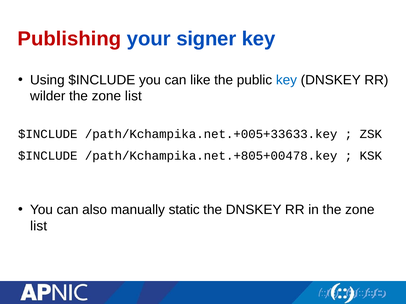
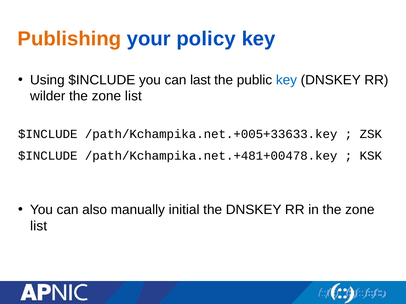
Publishing colour: red -> orange
signer: signer -> policy
like: like -> last
/path/Kchampika.net.+805+00478.key: /path/Kchampika.net.+805+00478.key -> /path/Kchampika.net.+481+00478.key
static: static -> initial
